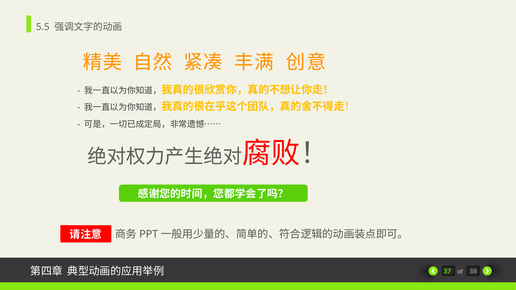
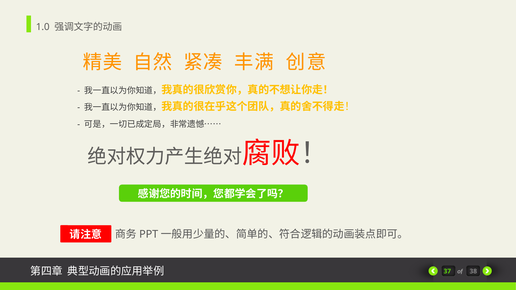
5.5: 5.5 -> 1.0
